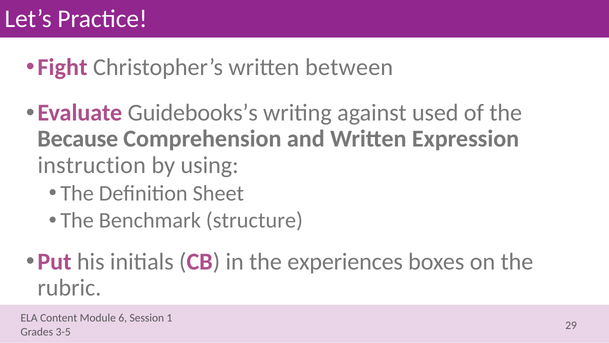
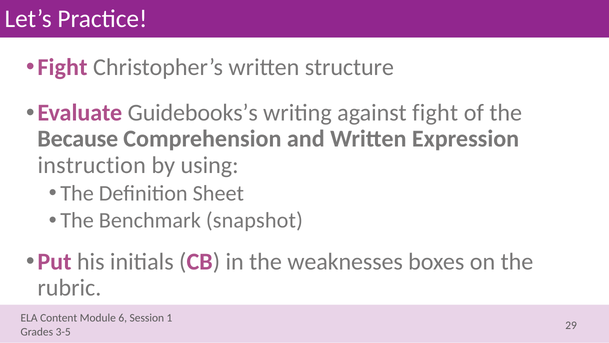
between: between -> structure
against used: used -> fight
structure: structure -> snapshot
experiences: experiences -> weaknesses
